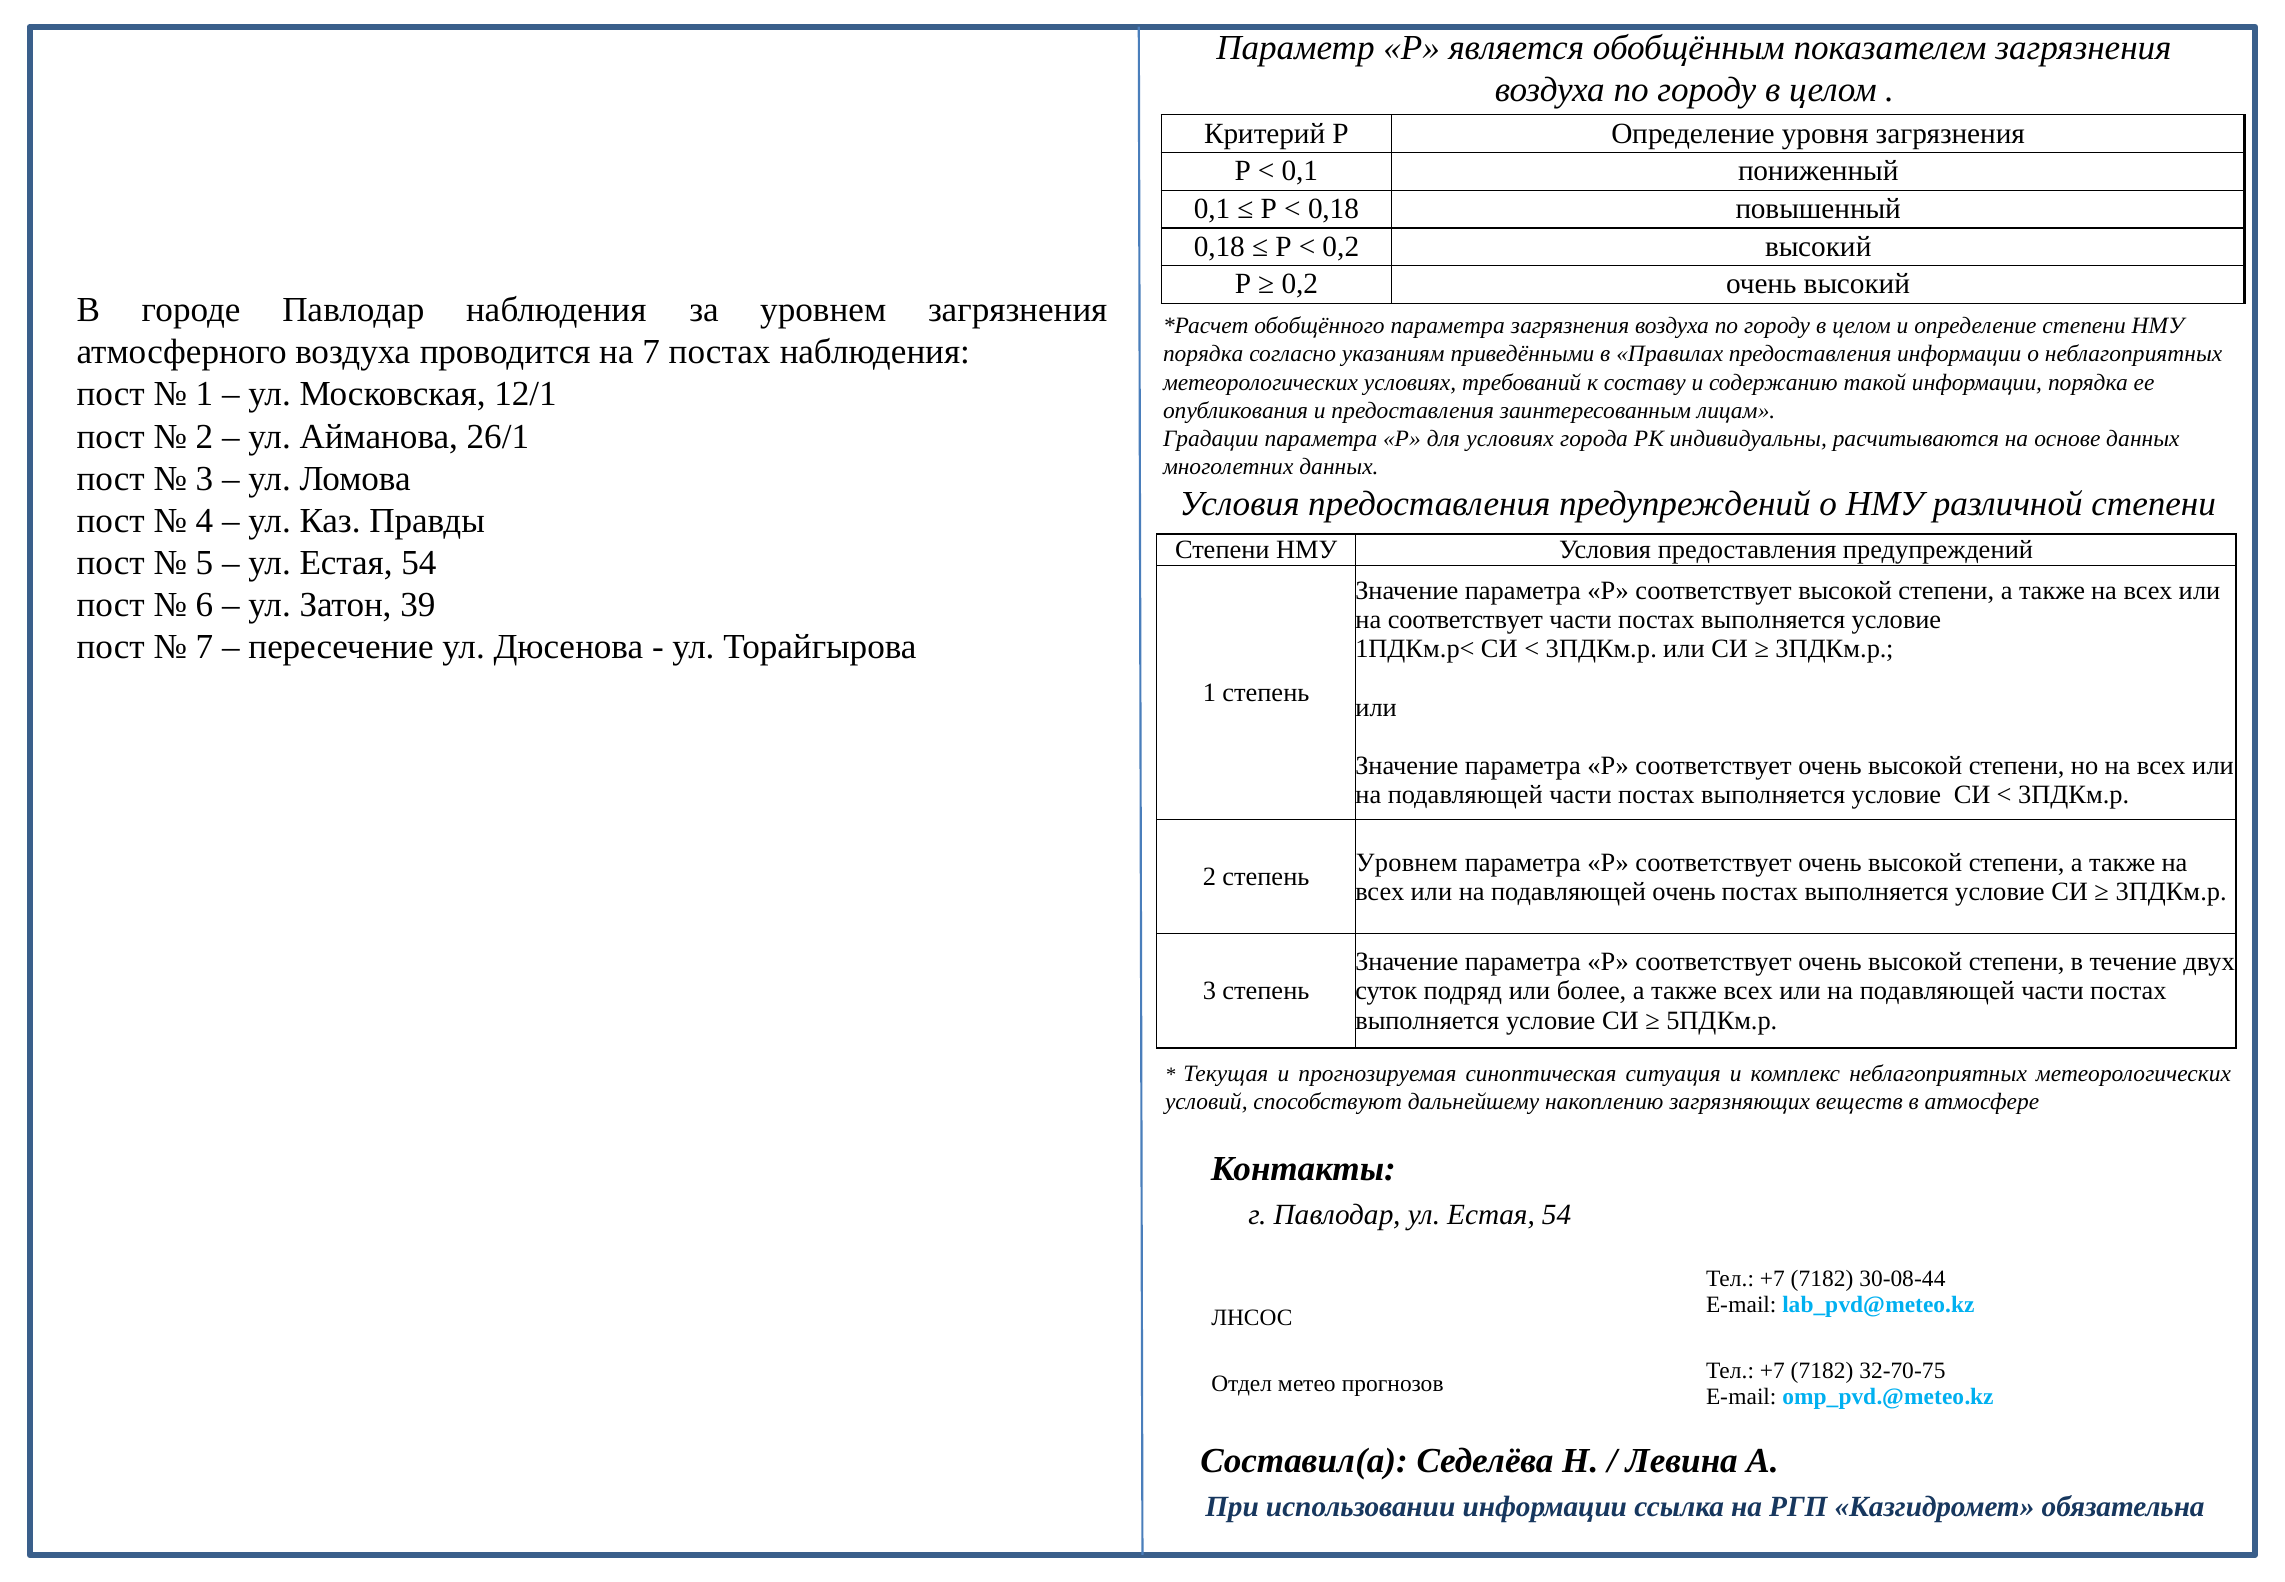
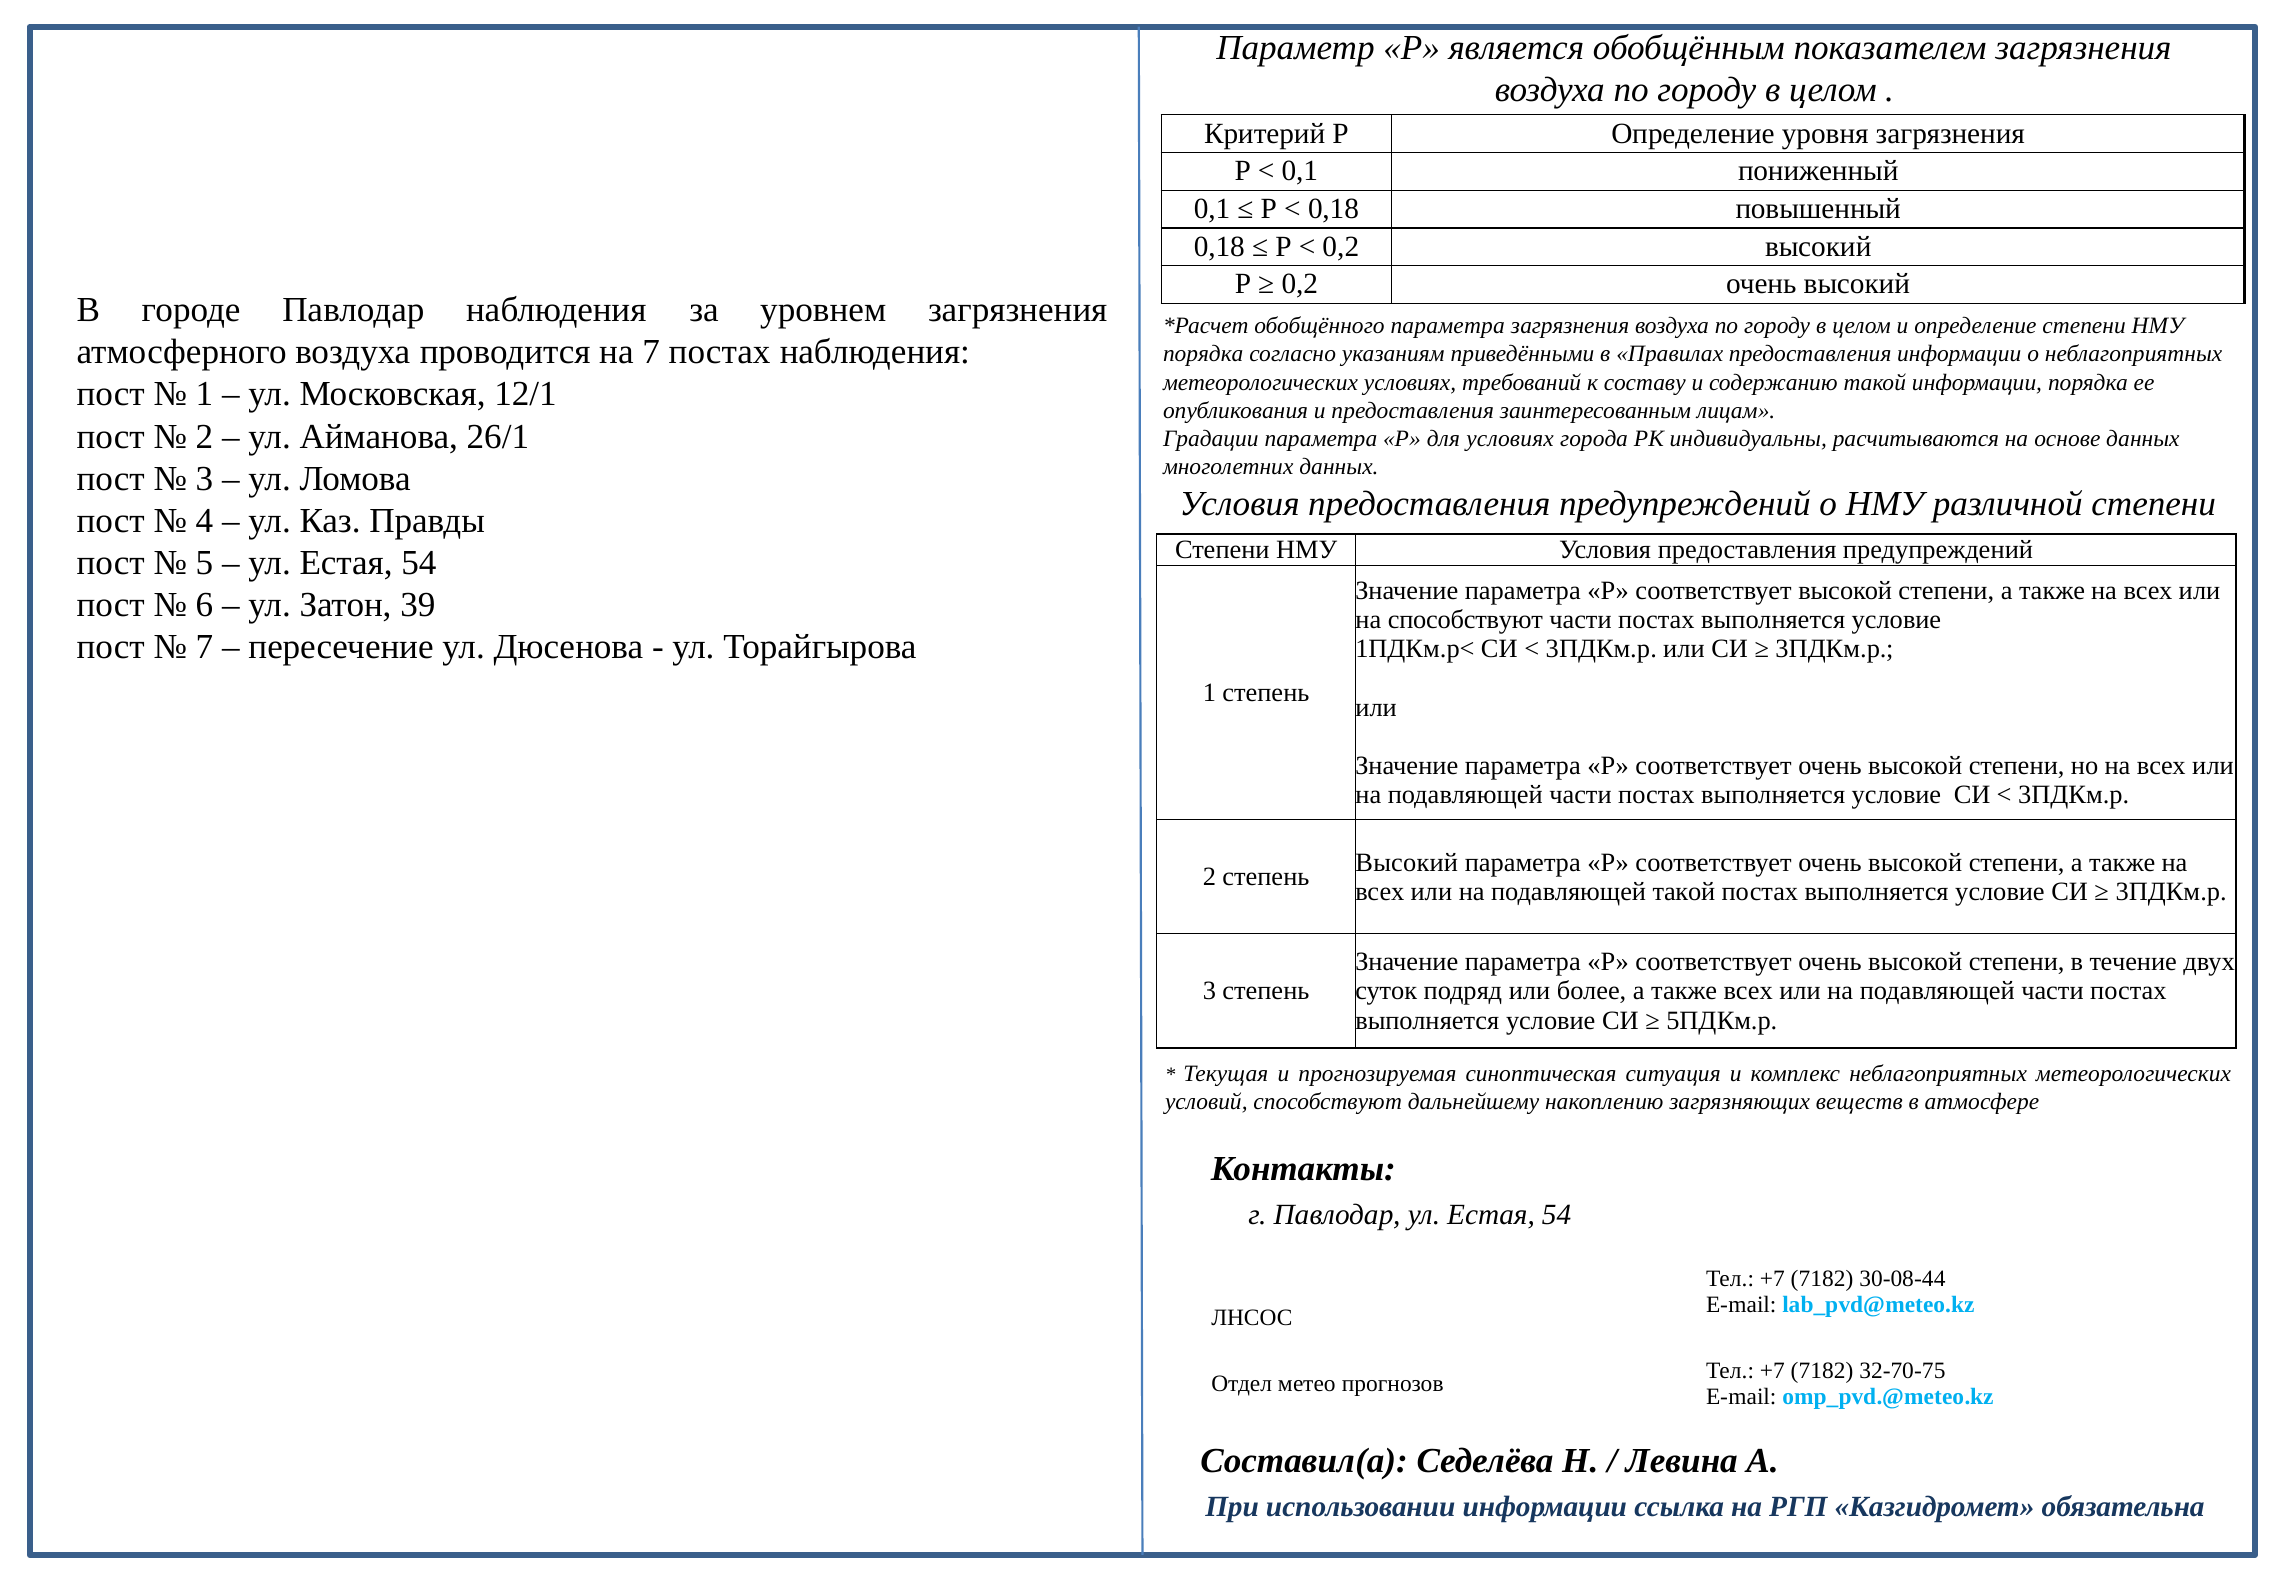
на соответствует: соответствует -> способствуют
Уровнем at (1407, 862): Уровнем -> Высокий
подавляющей очень: очень -> такой
